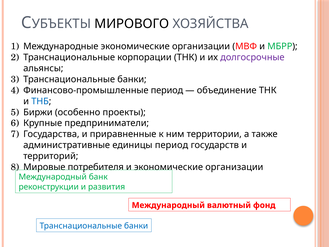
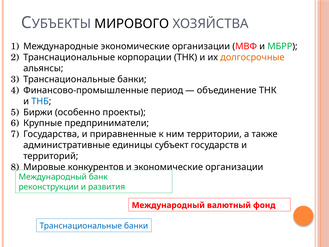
долгосрочные colour: purple -> orange
единицы период: период -> субъект
потребителя: потребителя -> конкурентов
